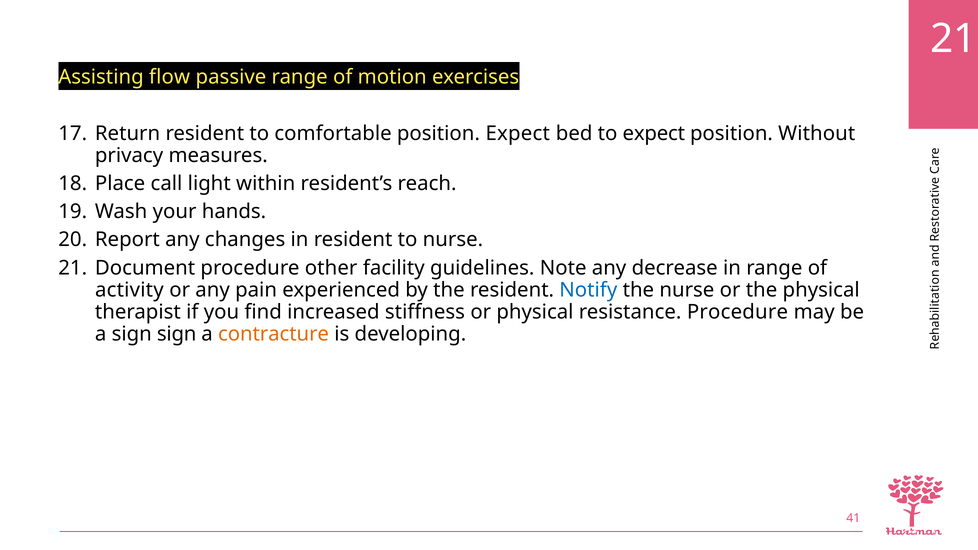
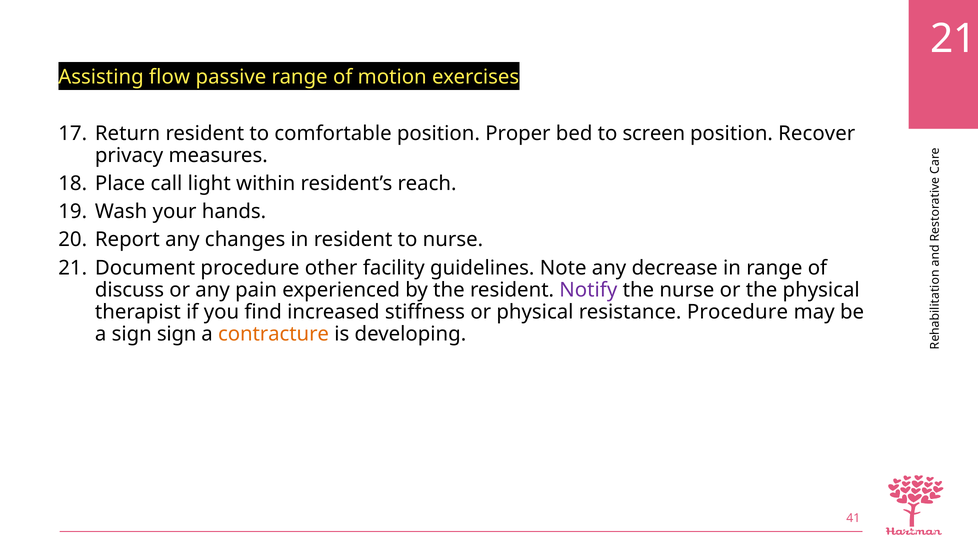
position Expect: Expect -> Proper
to expect: expect -> screen
Without: Without -> Recover
activity: activity -> discuss
Notify colour: blue -> purple
